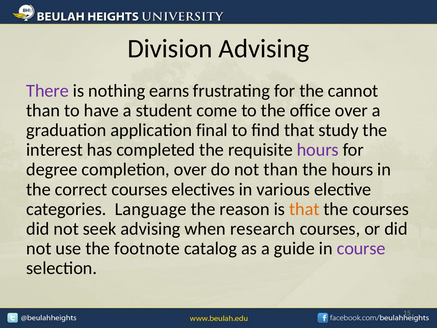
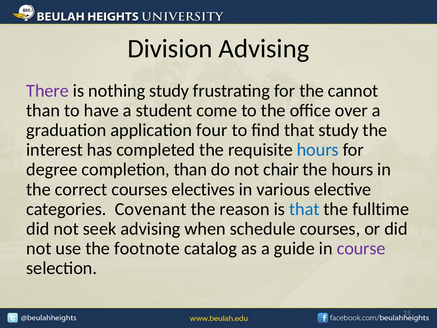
nothing earns: earns -> study
final: final -> four
hours at (318, 150) colour: purple -> blue
completion over: over -> than
not than: than -> chair
Language: Language -> Covenant
that at (304, 209) colour: orange -> blue
the courses: courses -> fulltime
research: research -> schedule
